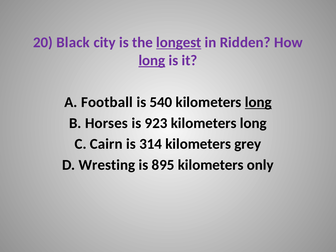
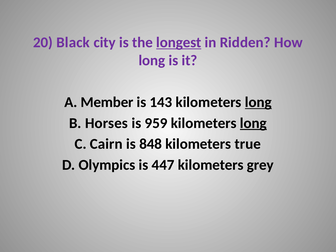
long at (152, 60) underline: present -> none
Football: Football -> Member
540: 540 -> 143
923: 923 -> 959
long at (253, 123) underline: none -> present
314: 314 -> 848
grey: grey -> true
Wresting: Wresting -> Olympics
895: 895 -> 447
only: only -> grey
